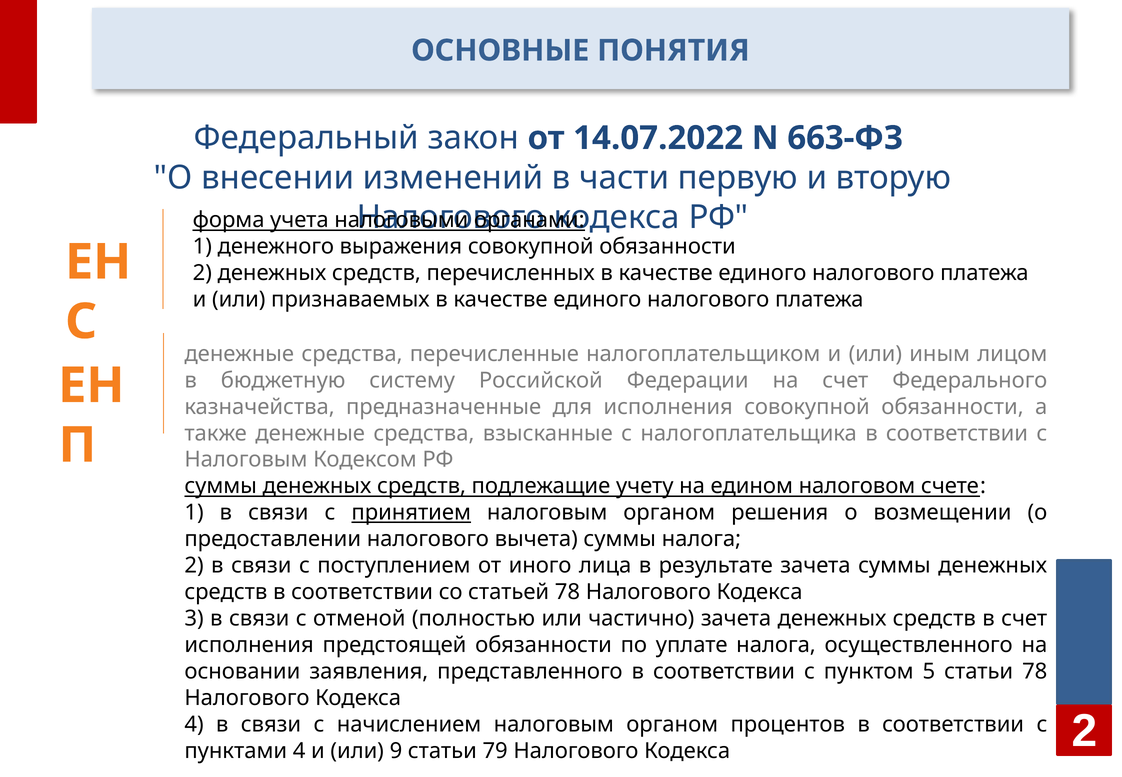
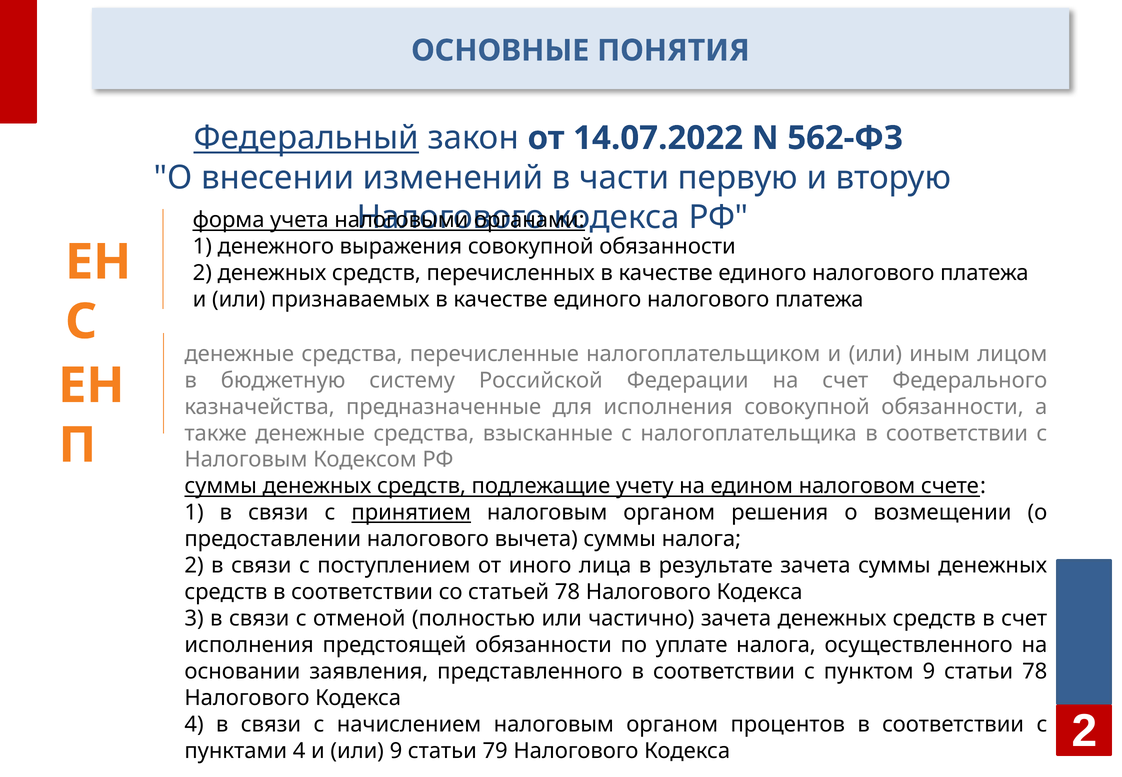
Федеральный underline: none -> present
663-ФЗ: 663-ФЗ -> 562-ФЗ
пунктом 5: 5 -> 9
